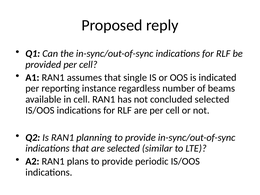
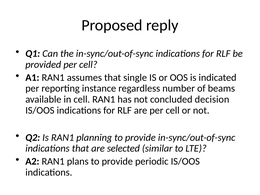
concluded selected: selected -> decision
